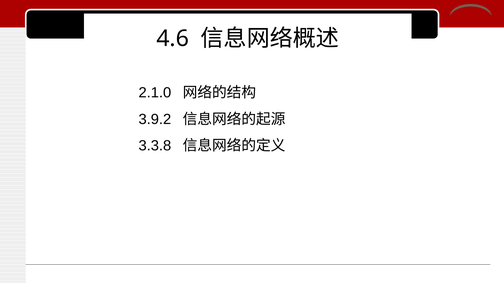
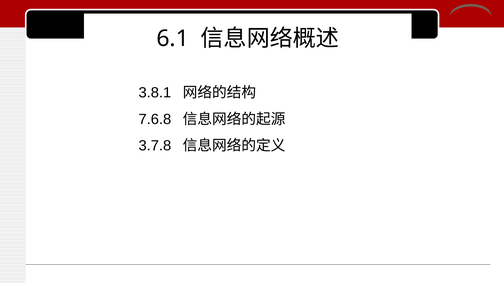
4.6: 4.6 -> 6.1
2.1.0: 2.1.0 -> 3.8.1
3.9.2: 3.9.2 -> 7.6.8
3.3.8: 3.3.8 -> 3.7.8
